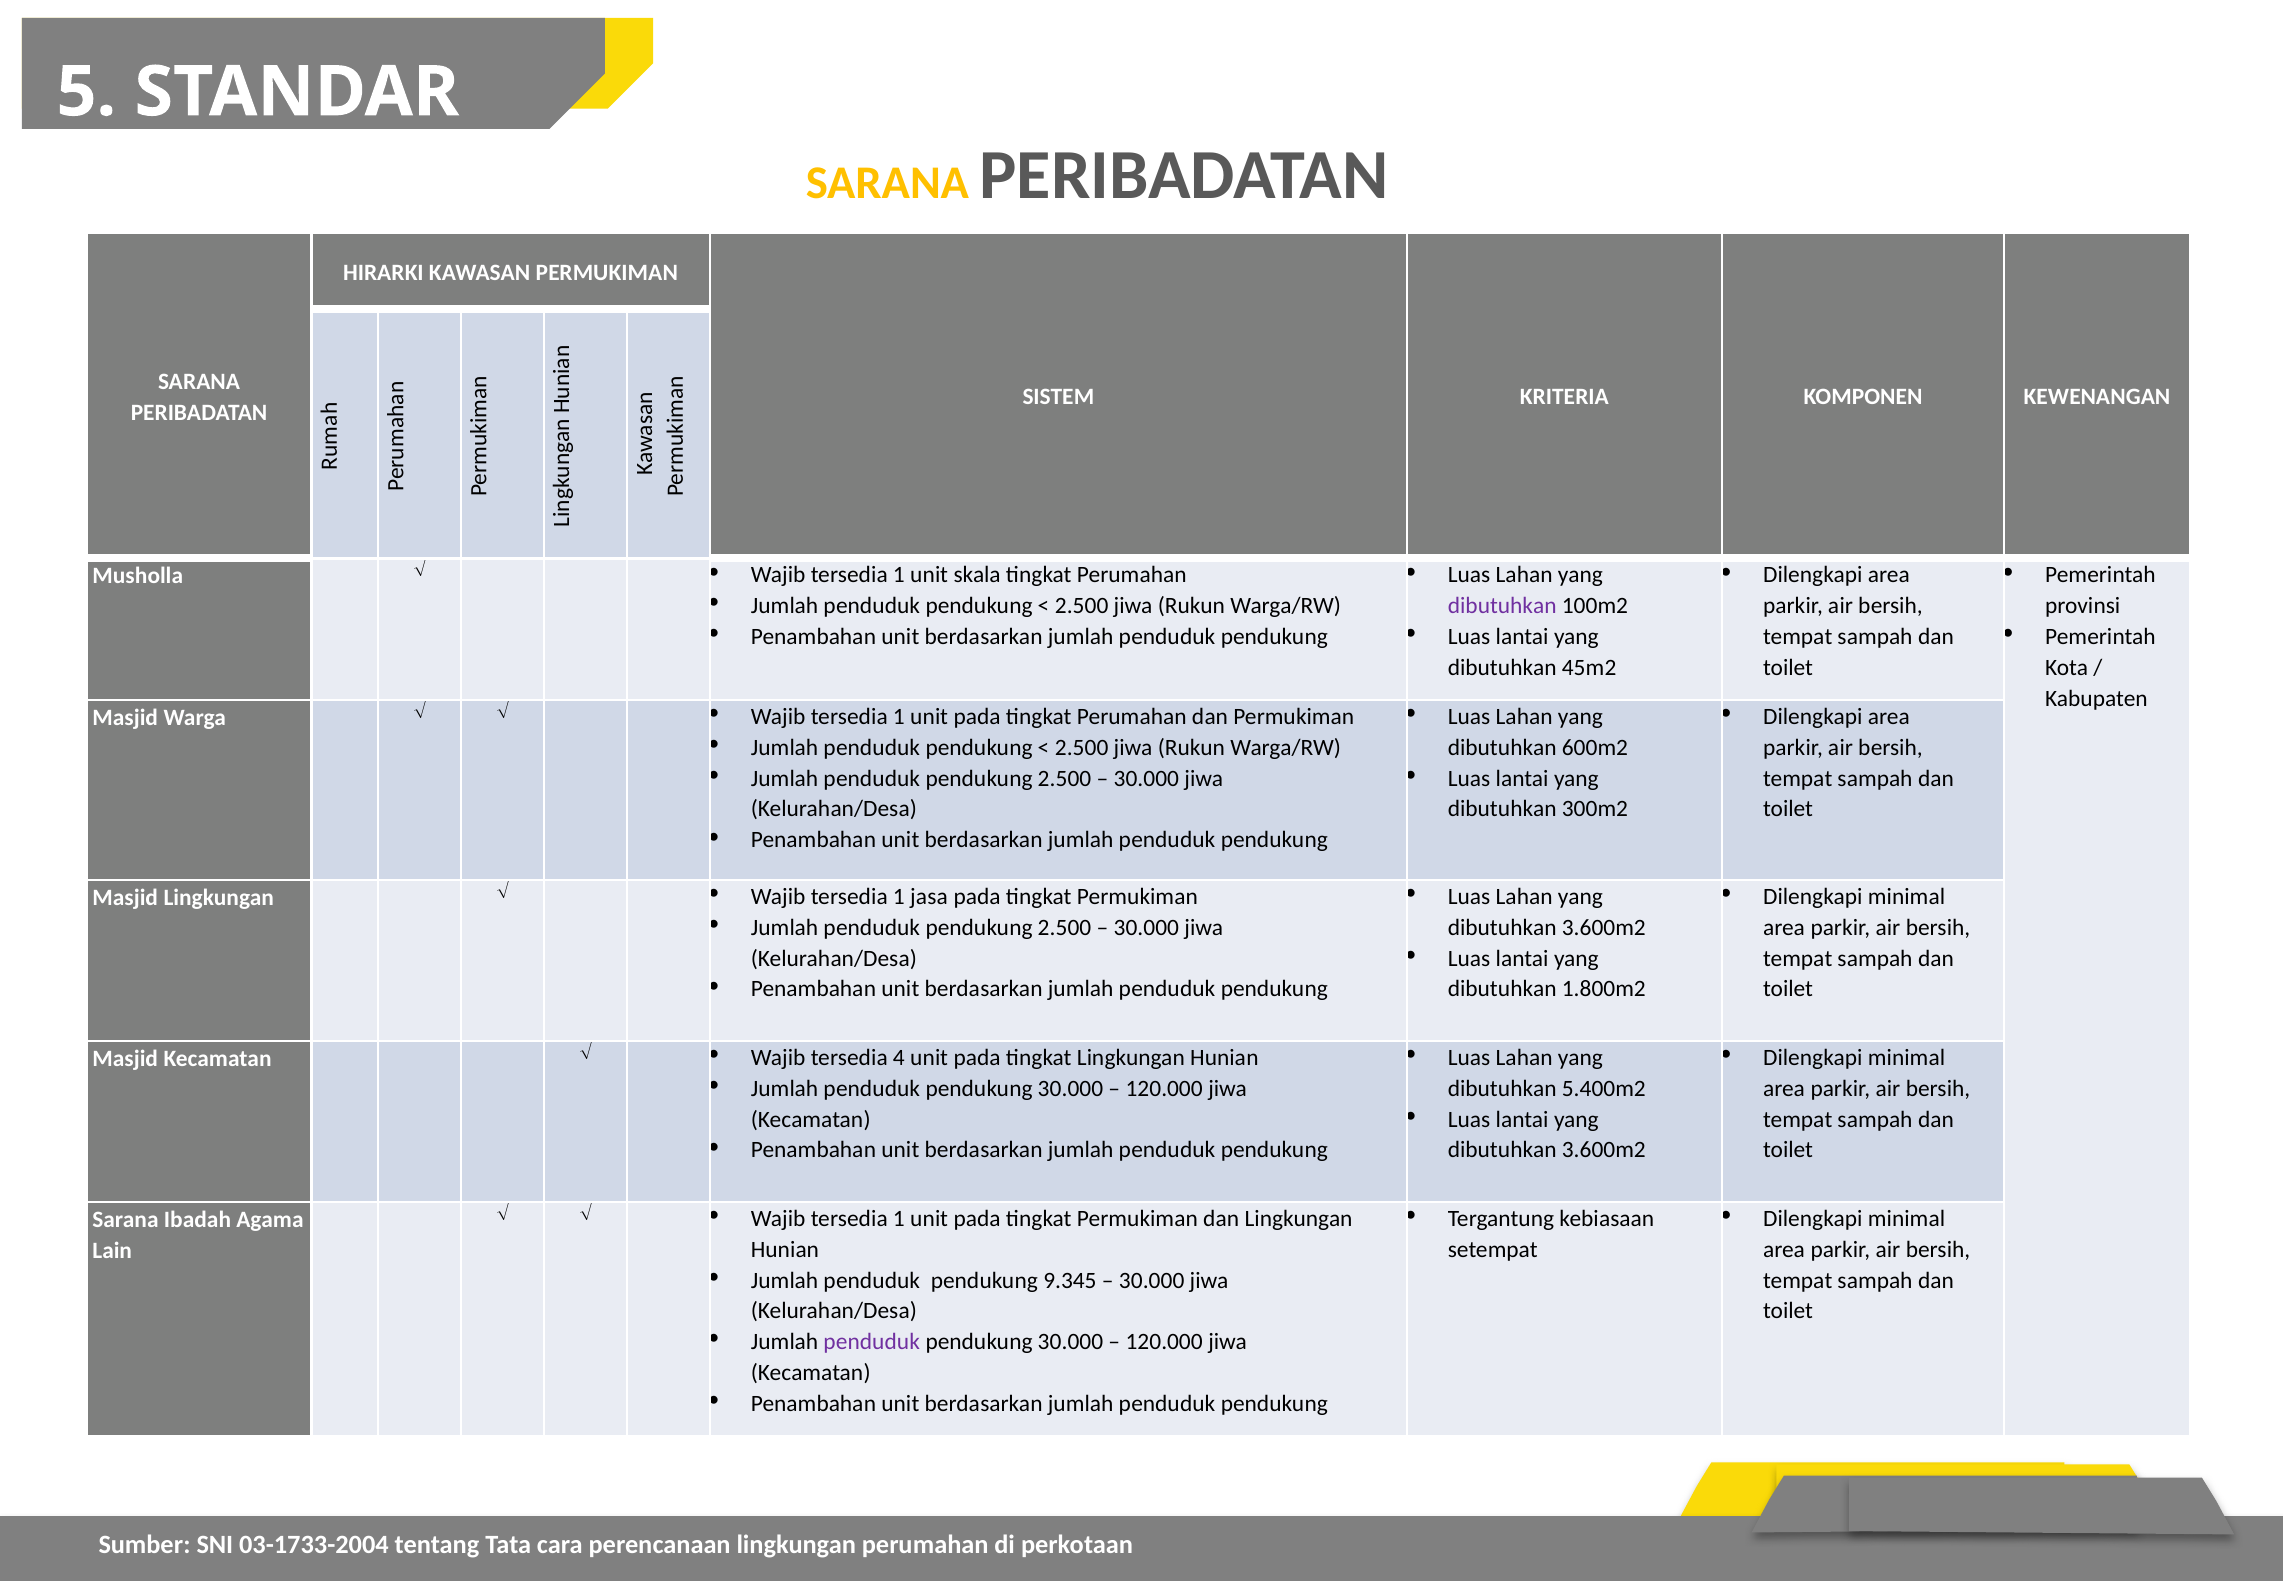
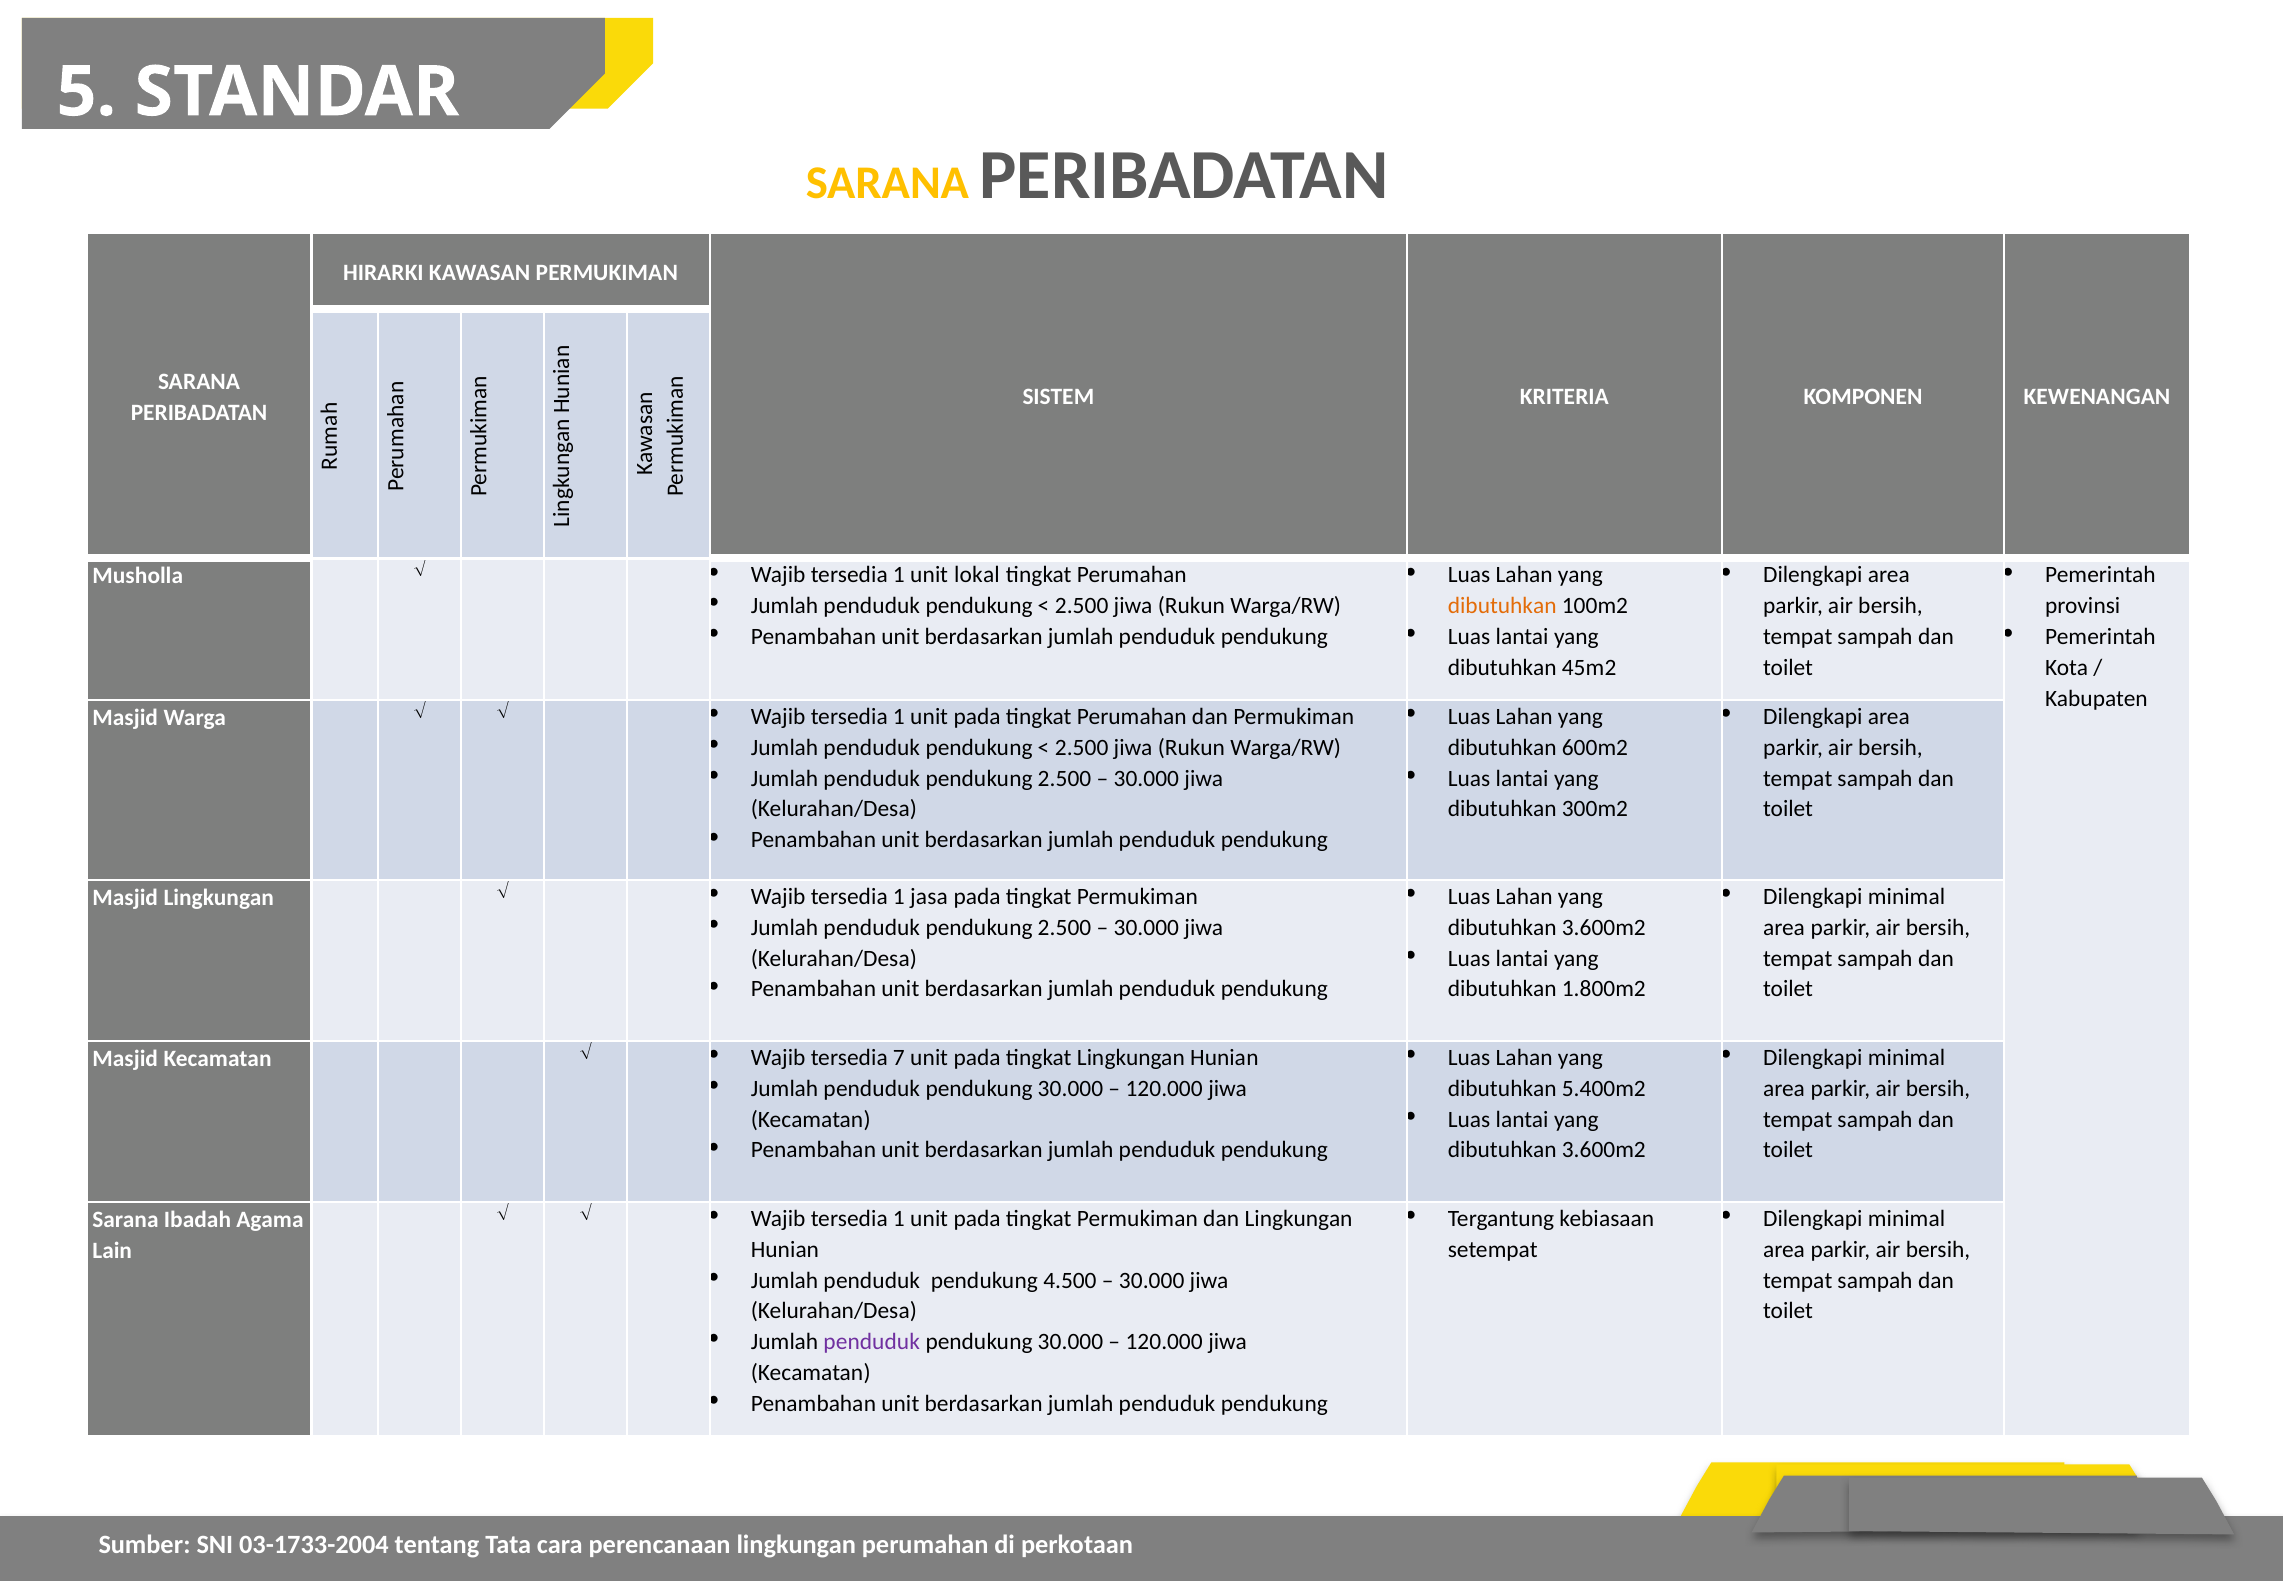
skala: skala -> lokal
dibutuhkan at (1502, 606) colour: purple -> orange
4: 4 -> 7
9.345: 9.345 -> 4.500
